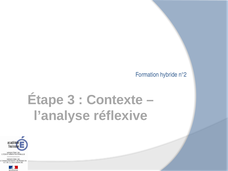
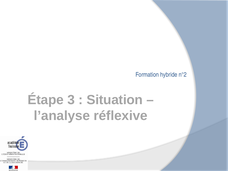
Contexte: Contexte -> Situation
